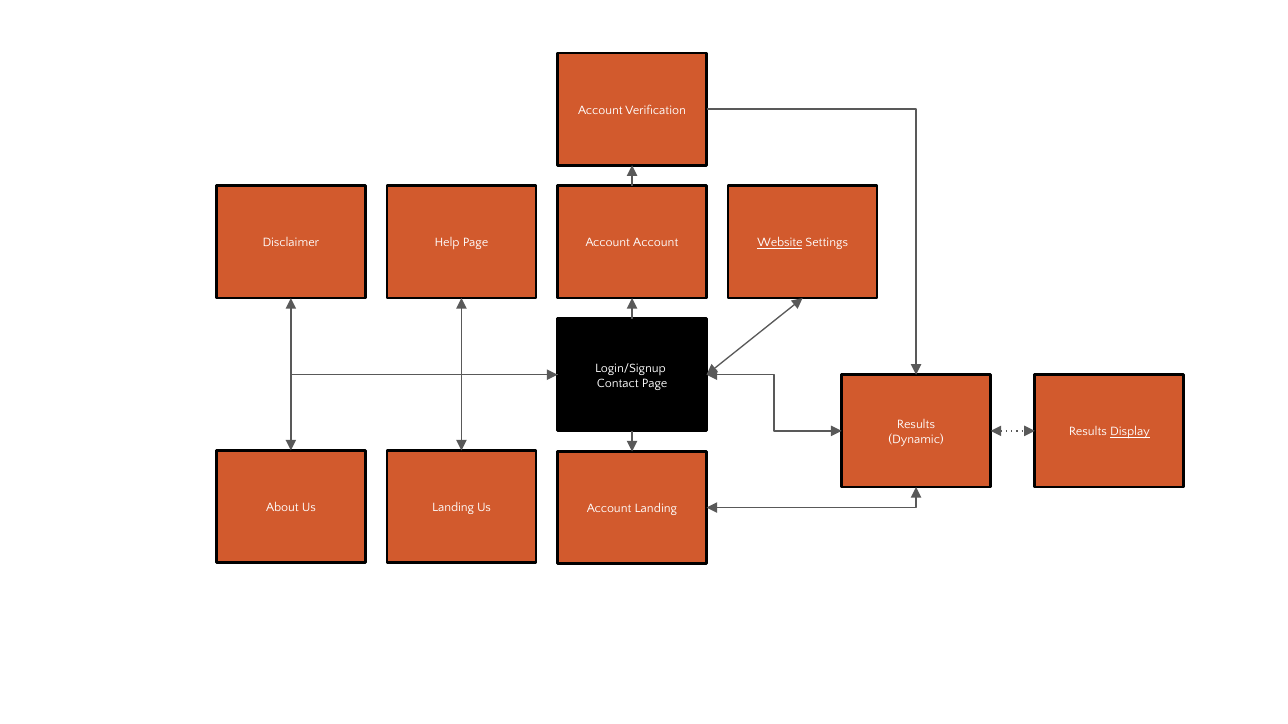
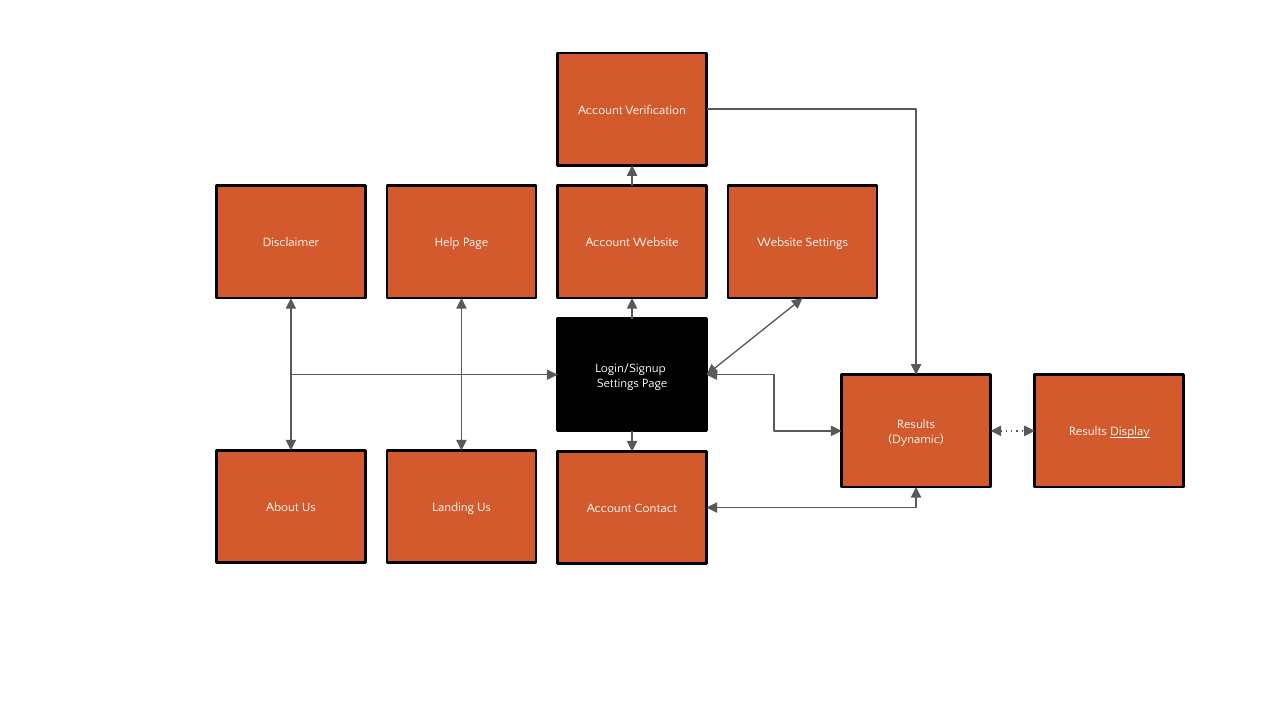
Account at (656, 243): Account -> Website
Website at (780, 243) underline: present -> none
Contact at (618, 383): Contact -> Settings
Account Landing: Landing -> Contact
